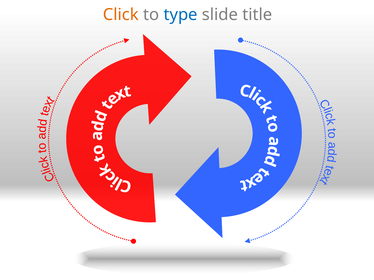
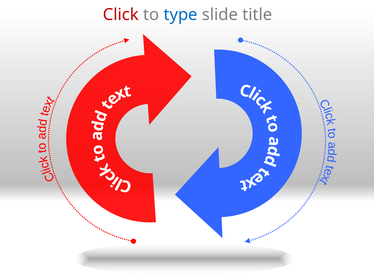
Click colour: orange -> red
